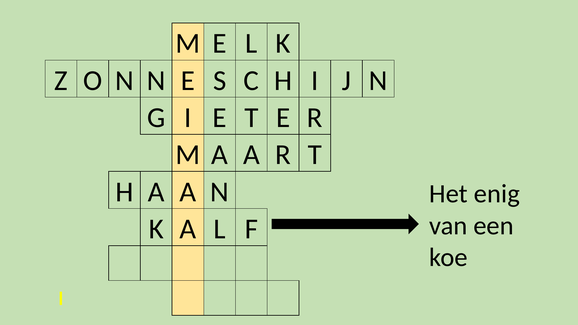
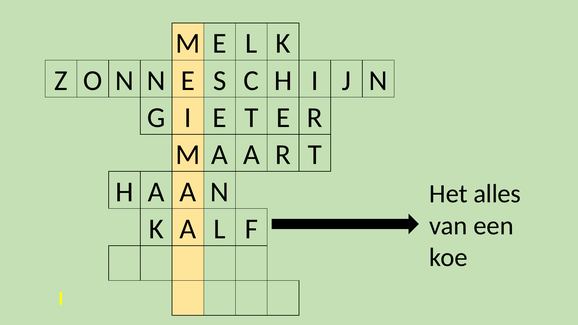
enig: enig -> alles
